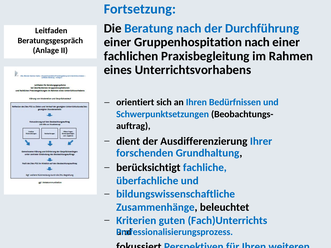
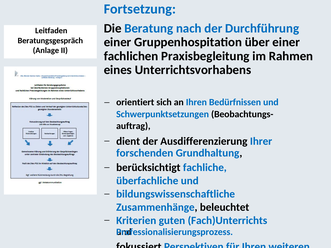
Gruppenhospitation nach: nach -> über
